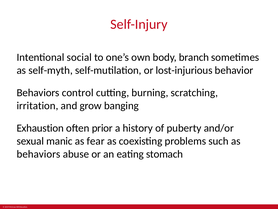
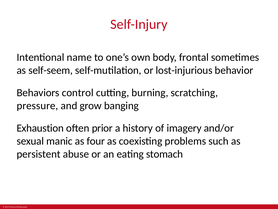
social: social -> name
branch: branch -> frontal
self-myth: self-myth -> self-seem
irritation: irritation -> pressure
puberty: puberty -> imagery
fear: fear -> four
behaviors at (39, 154): behaviors -> persistent
